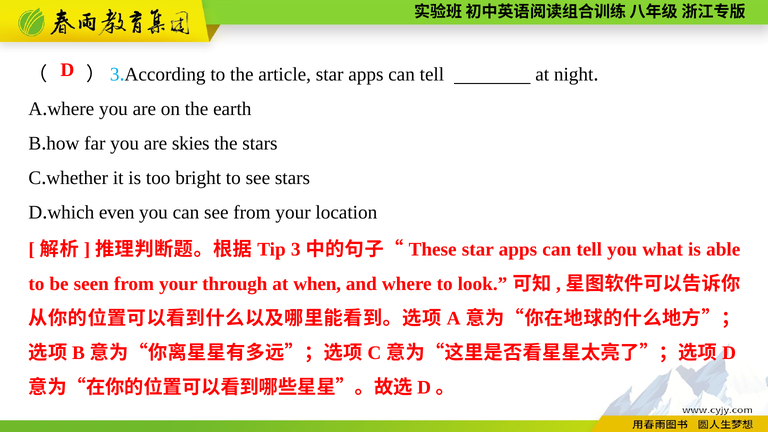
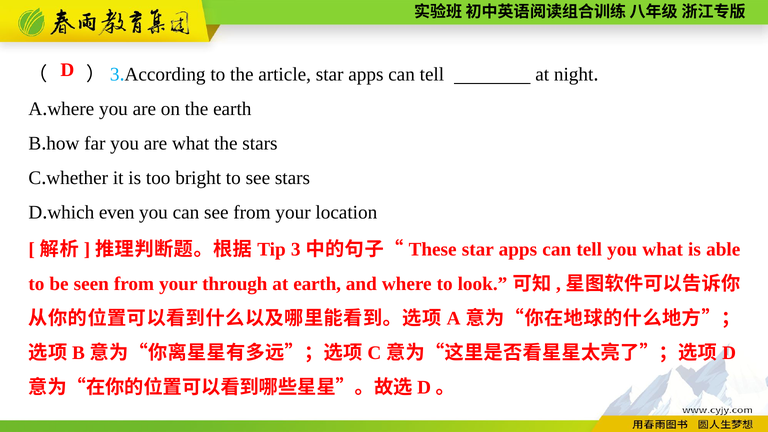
are skies: skies -> what
at when: when -> earth
